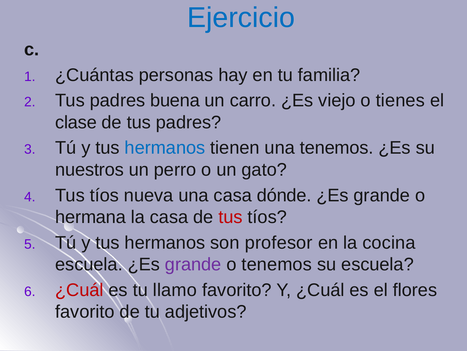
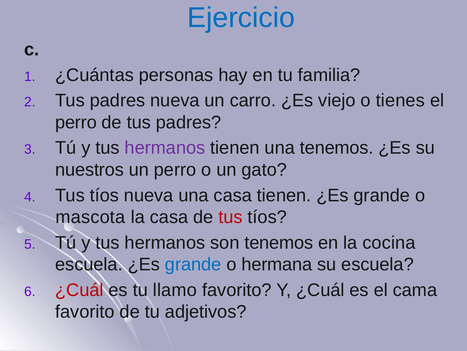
padres buena: buena -> nueva
clase at (76, 122): clase -> perro
hermanos at (165, 148) colour: blue -> purple
casa dónde: dónde -> tienen
hermana: hermana -> mascota
son profesor: profesor -> tenemos
grande at (193, 264) colour: purple -> blue
o tenemos: tenemos -> hermana
flores: flores -> cama
